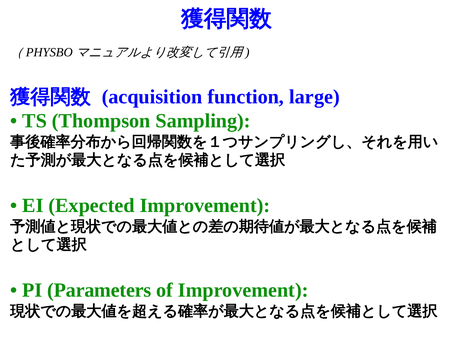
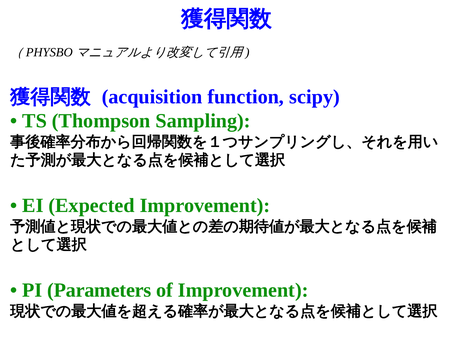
large: large -> scipy
